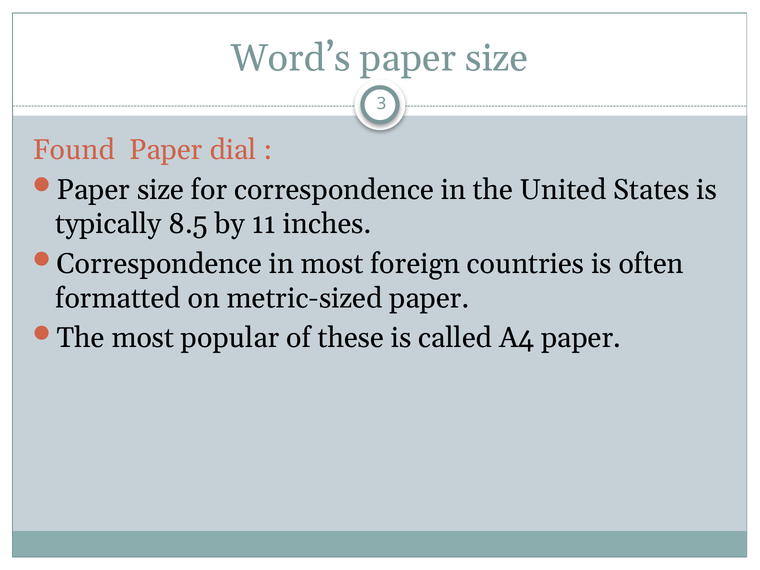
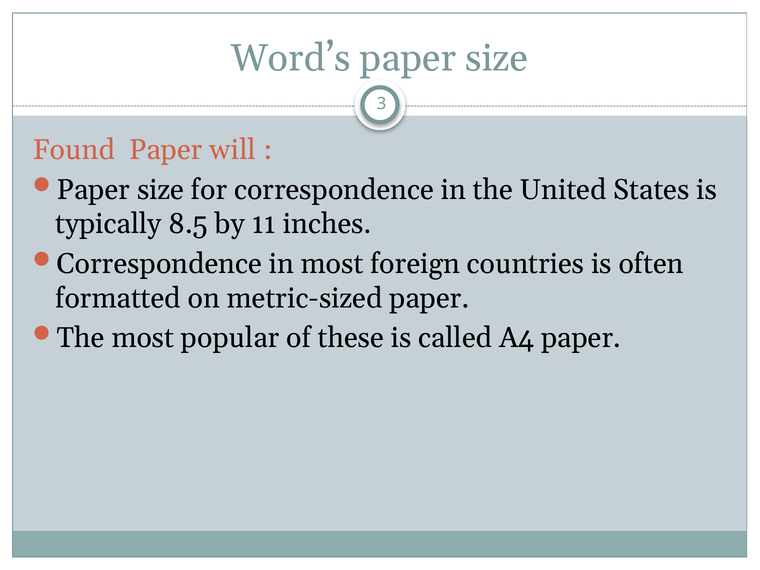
dial: dial -> will
